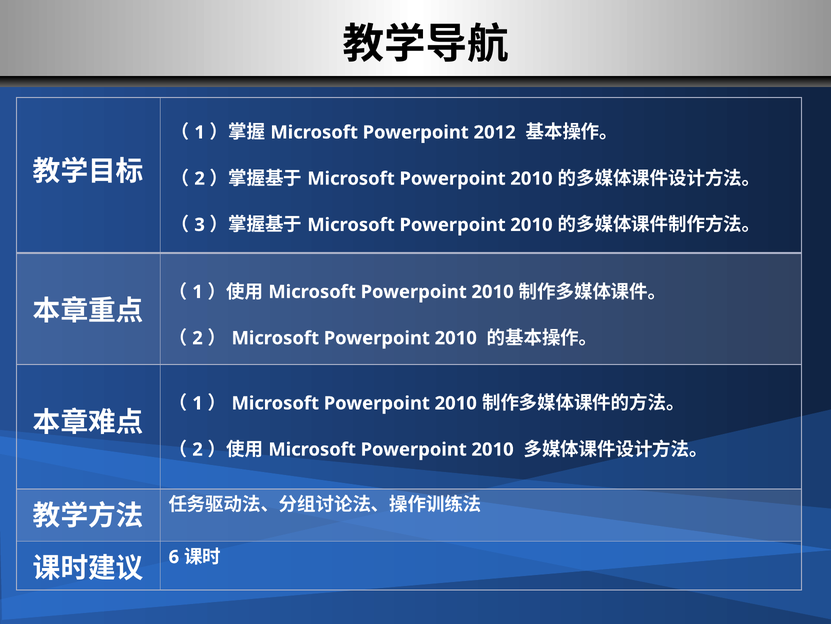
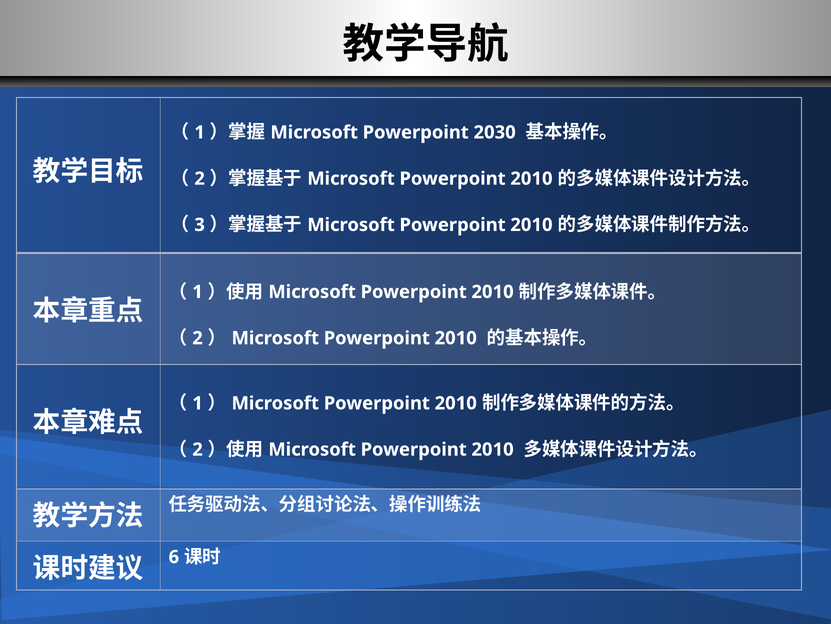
2012: 2012 -> 2030
